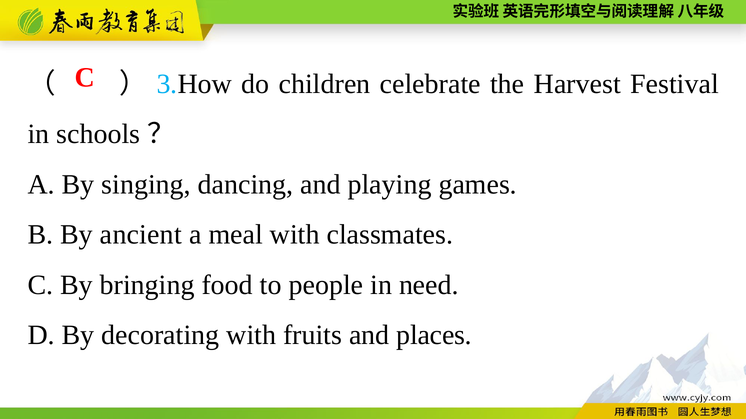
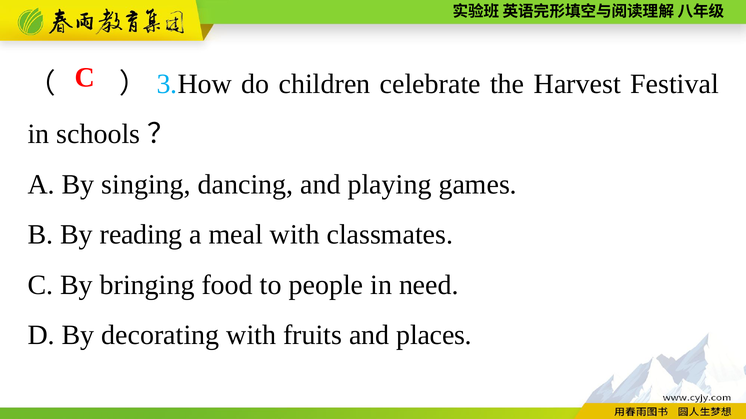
ancient: ancient -> reading
